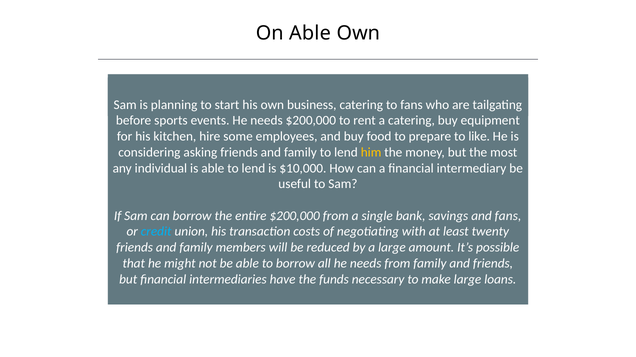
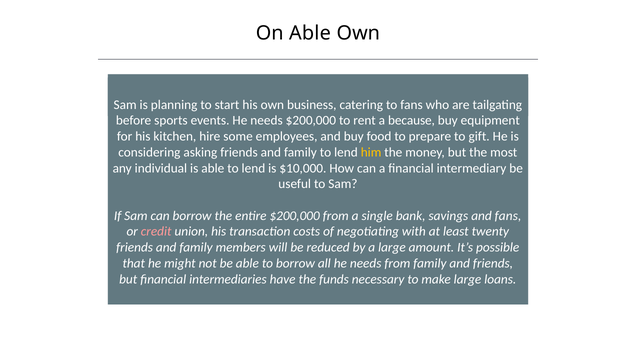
a catering: catering -> because
like: like -> gift
credit colour: light blue -> pink
